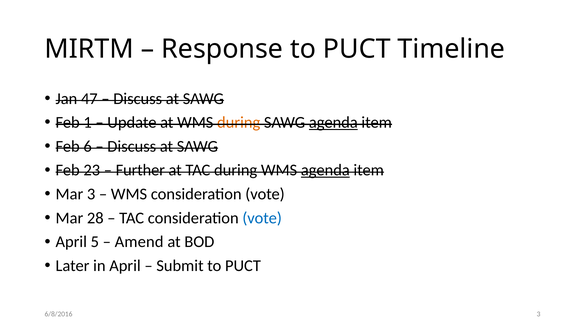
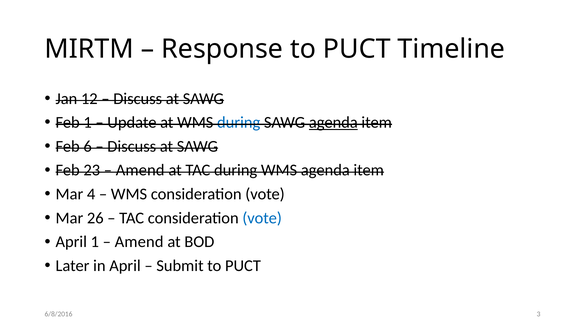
47: 47 -> 12
during at (239, 122) colour: orange -> blue
Further at (140, 170): Further -> Amend
agenda at (325, 170) underline: present -> none
Mar 3: 3 -> 4
28: 28 -> 26
April 5: 5 -> 1
